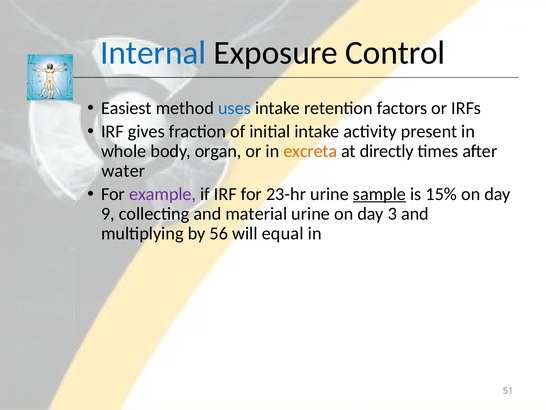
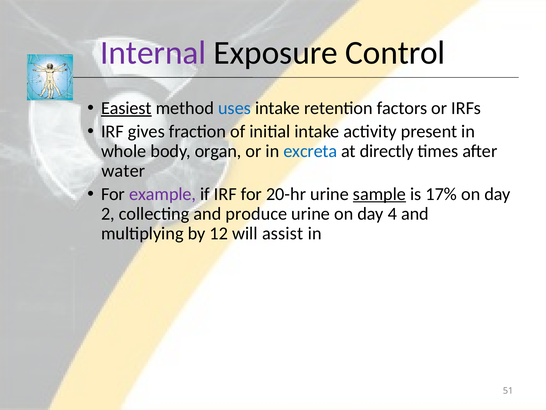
Internal colour: blue -> purple
Easiest underline: none -> present
excreta colour: orange -> blue
23-hr: 23-hr -> 20-hr
15%: 15% -> 17%
9: 9 -> 2
material: material -> produce
3: 3 -> 4
56: 56 -> 12
equal: equal -> assist
